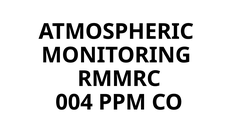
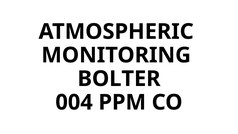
RMMRC: RMMRC -> BOLTER
